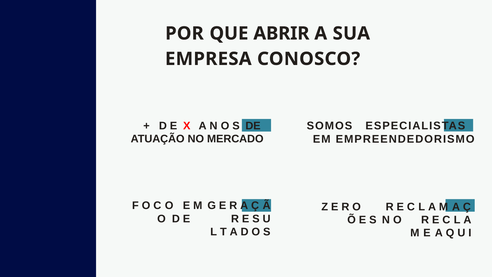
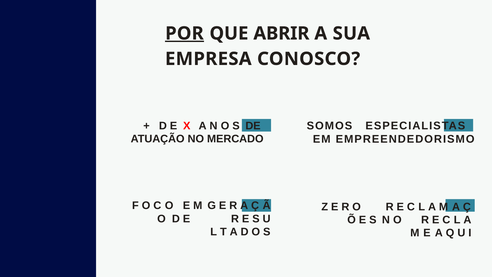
POR underline: none -> present
